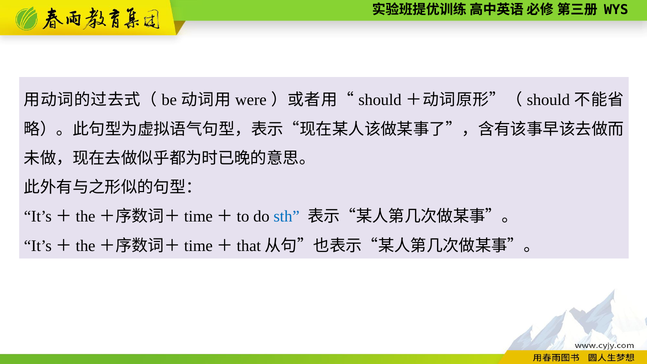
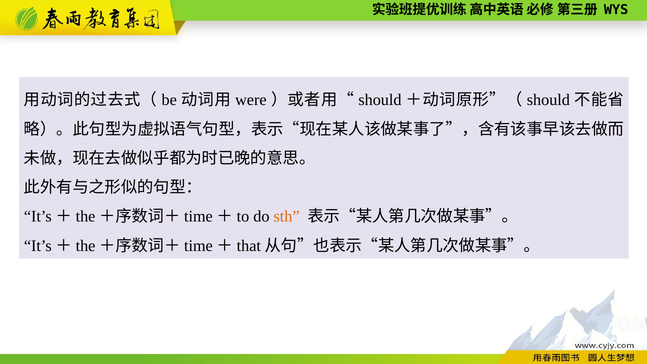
sth colour: blue -> orange
